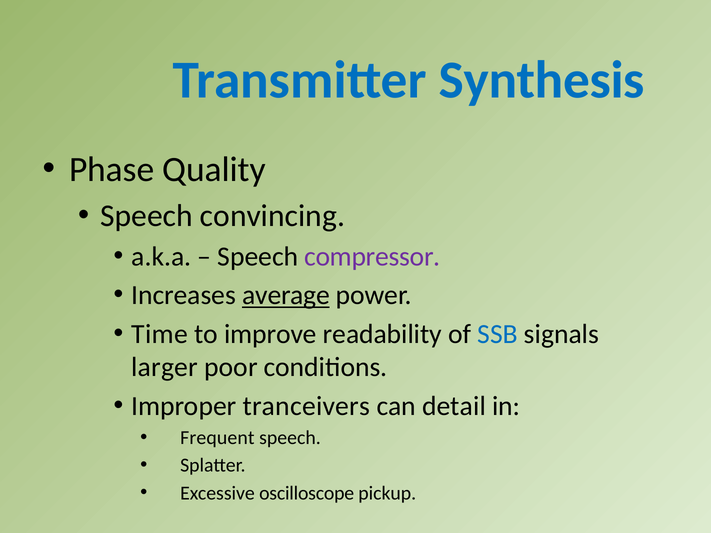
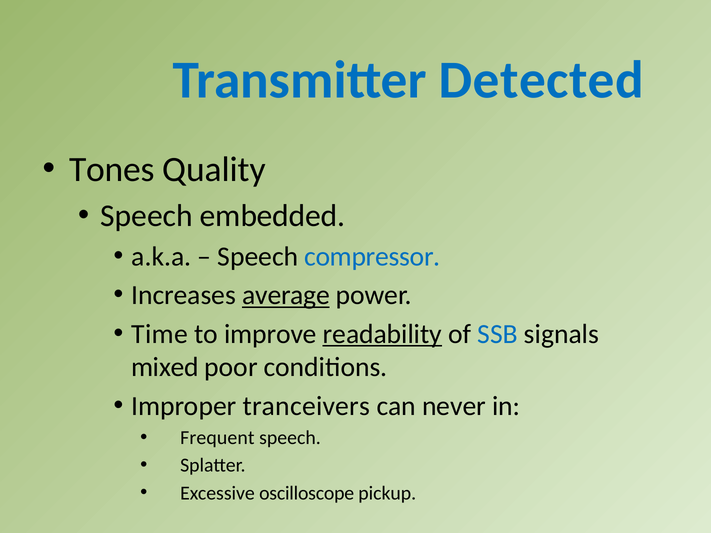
Synthesis: Synthesis -> Detected
Phase: Phase -> Tones
convincing: convincing -> embedded
compressor colour: purple -> blue
readability underline: none -> present
larger: larger -> mixed
detail: detail -> never
